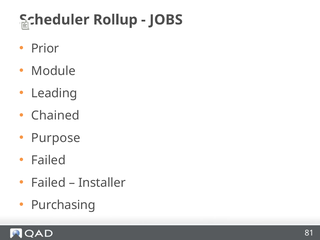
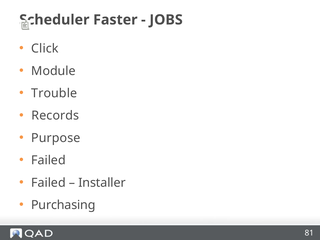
Rollup: Rollup -> Faster
Prior: Prior -> Click
Leading: Leading -> Trouble
Chained: Chained -> Records
